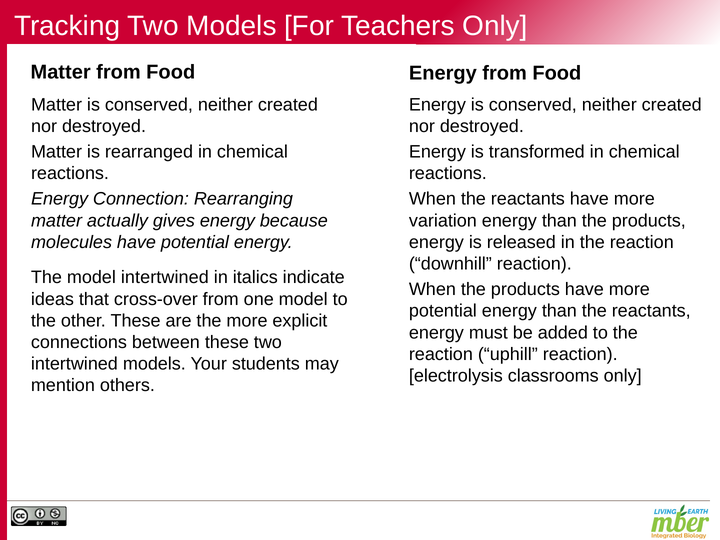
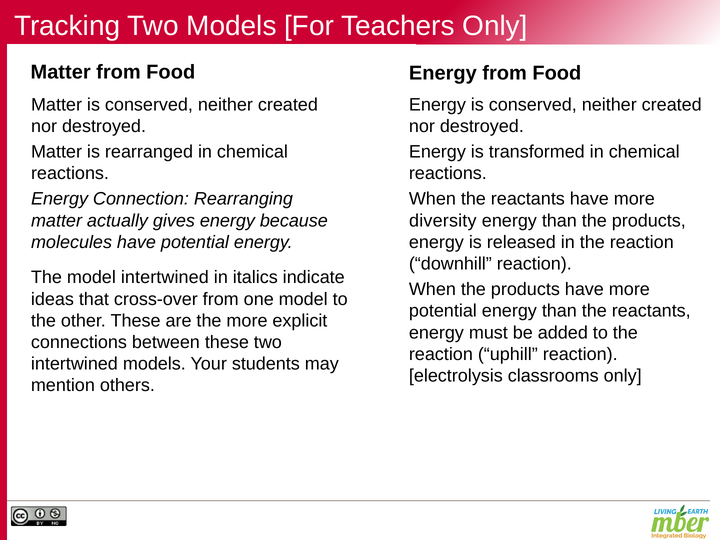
variation: variation -> diversity
